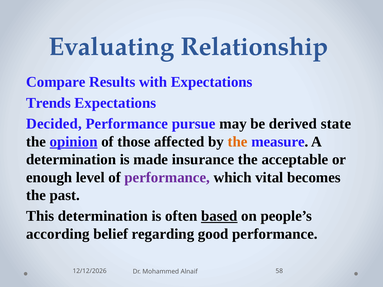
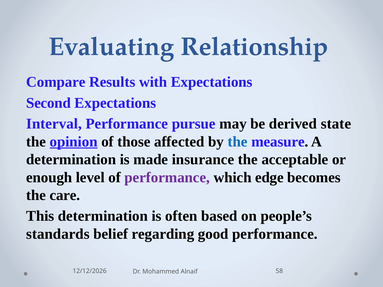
Trends: Trends -> Second
Decided: Decided -> Interval
the at (237, 142) colour: orange -> blue
vital: vital -> edge
past: past -> care
based underline: present -> none
according: according -> standards
